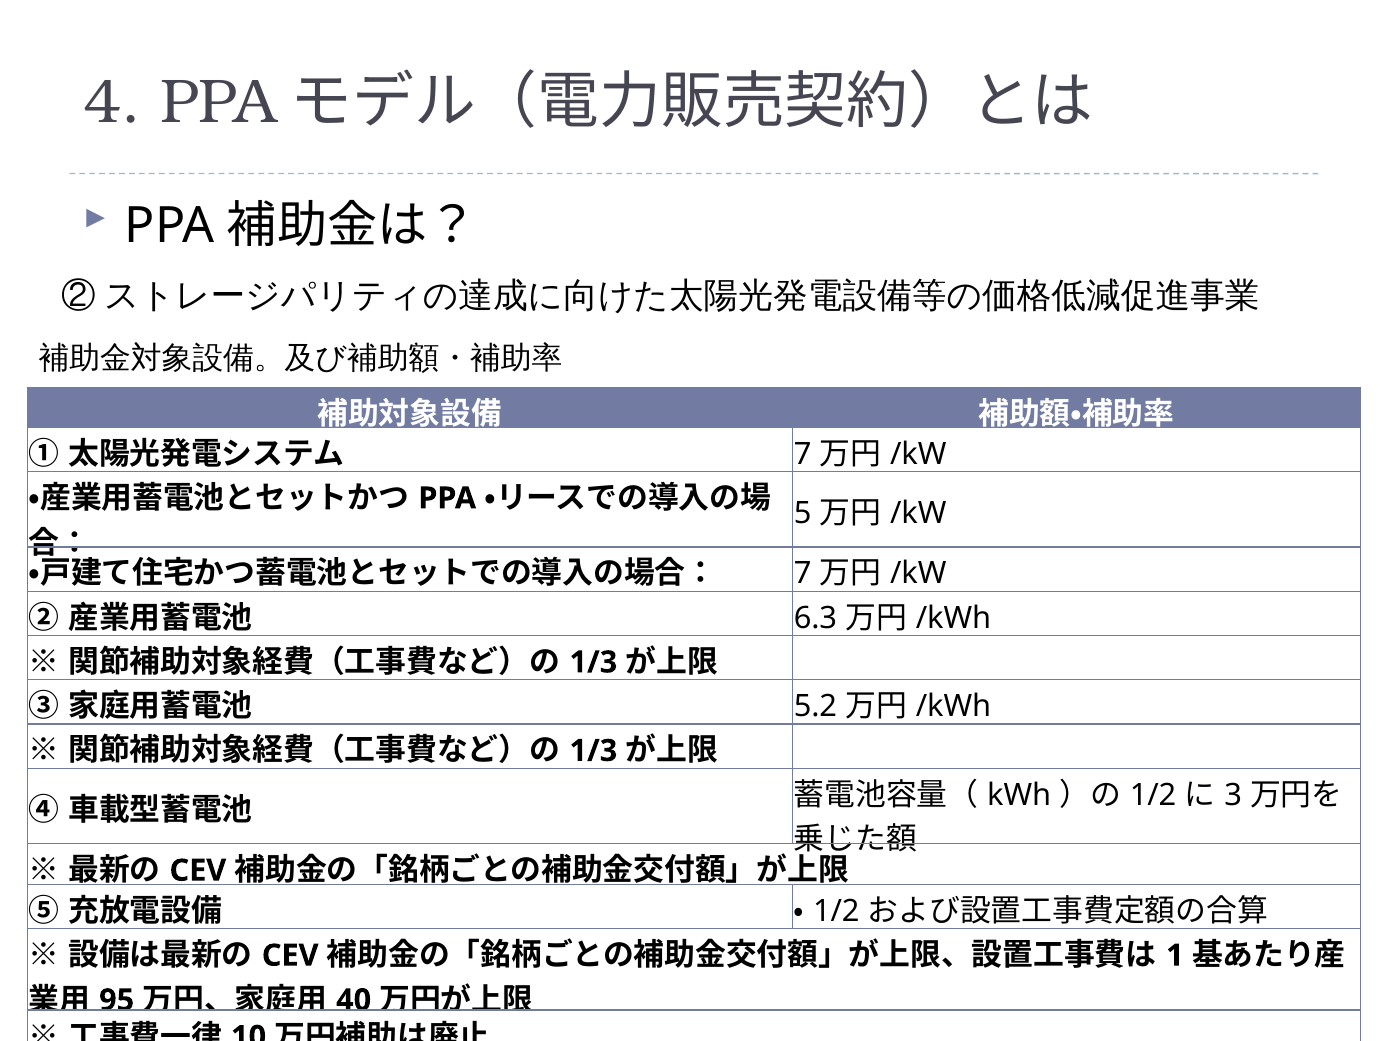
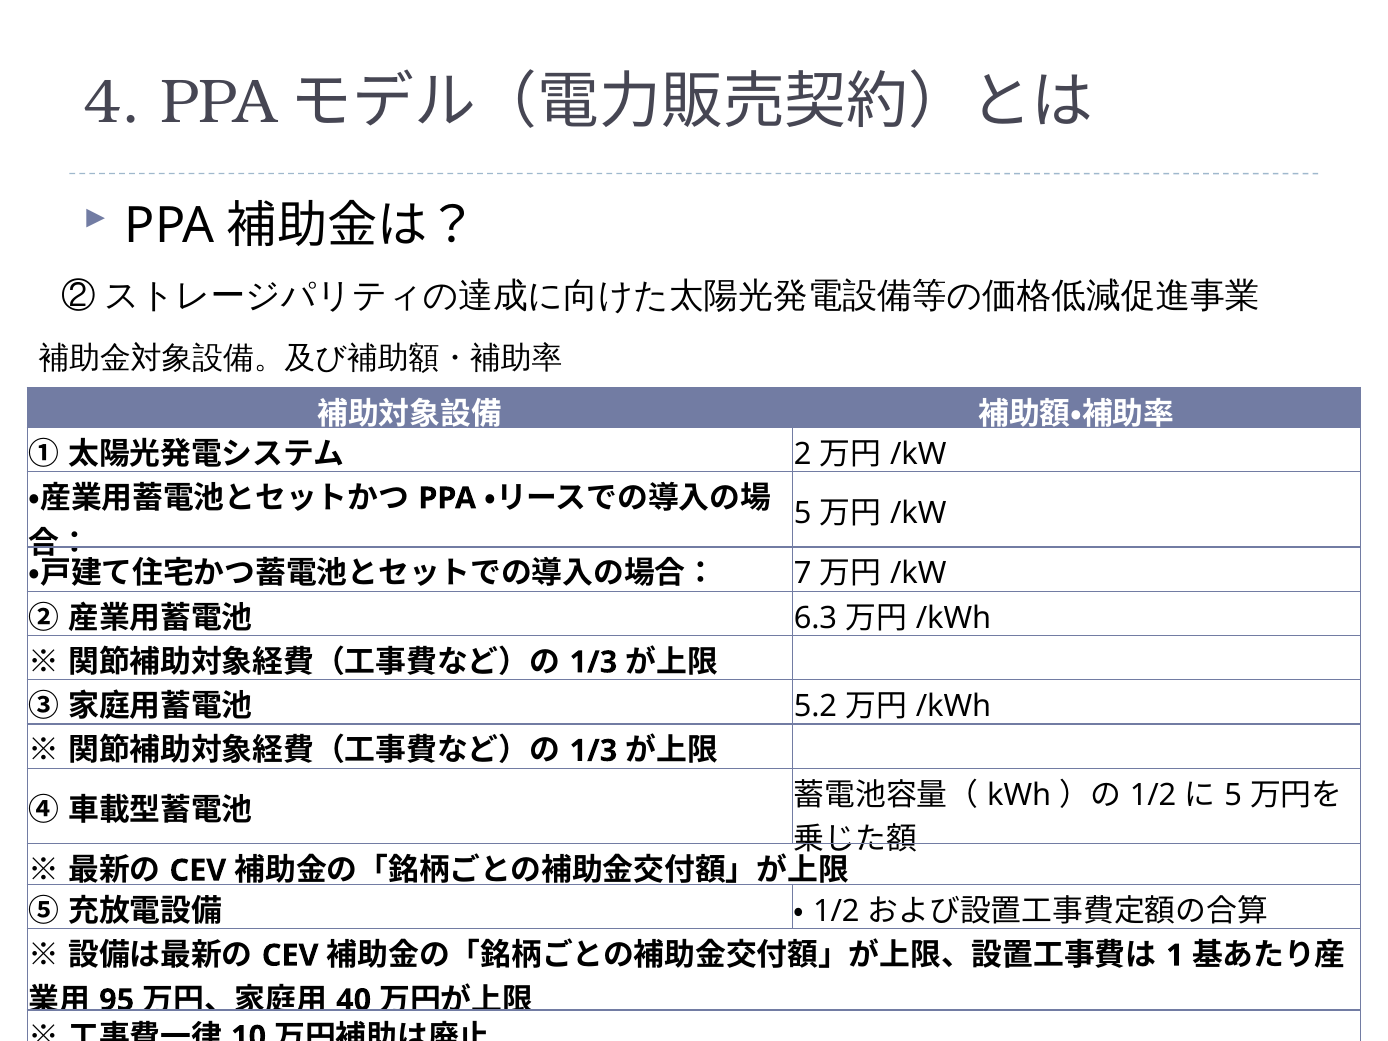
7 at (803, 454): 7 -> 2
3 at (1233, 795): 3 -> 5
